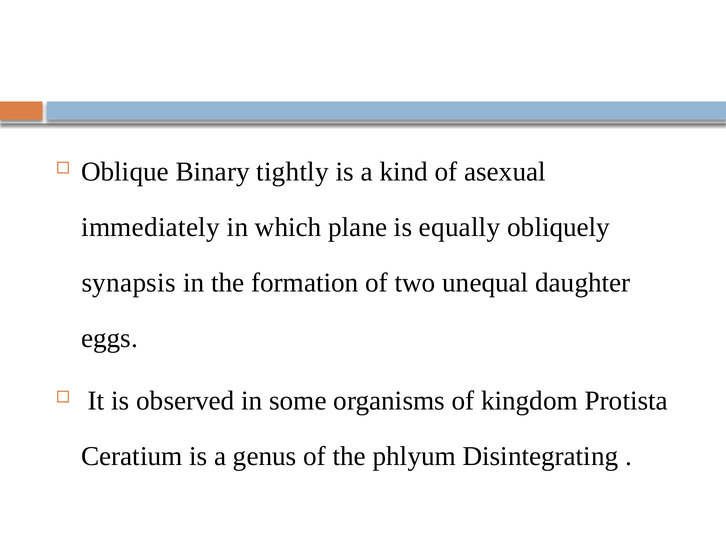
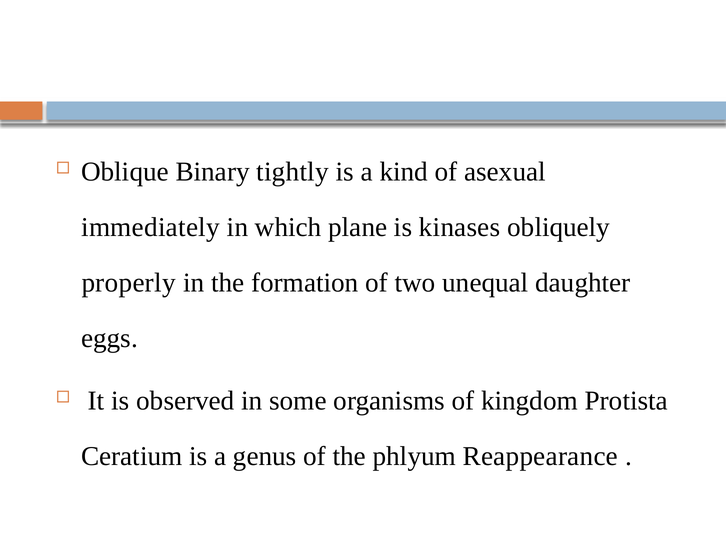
equally: equally -> kinases
synapsis: synapsis -> properly
Disintegrating: Disintegrating -> Reappearance
